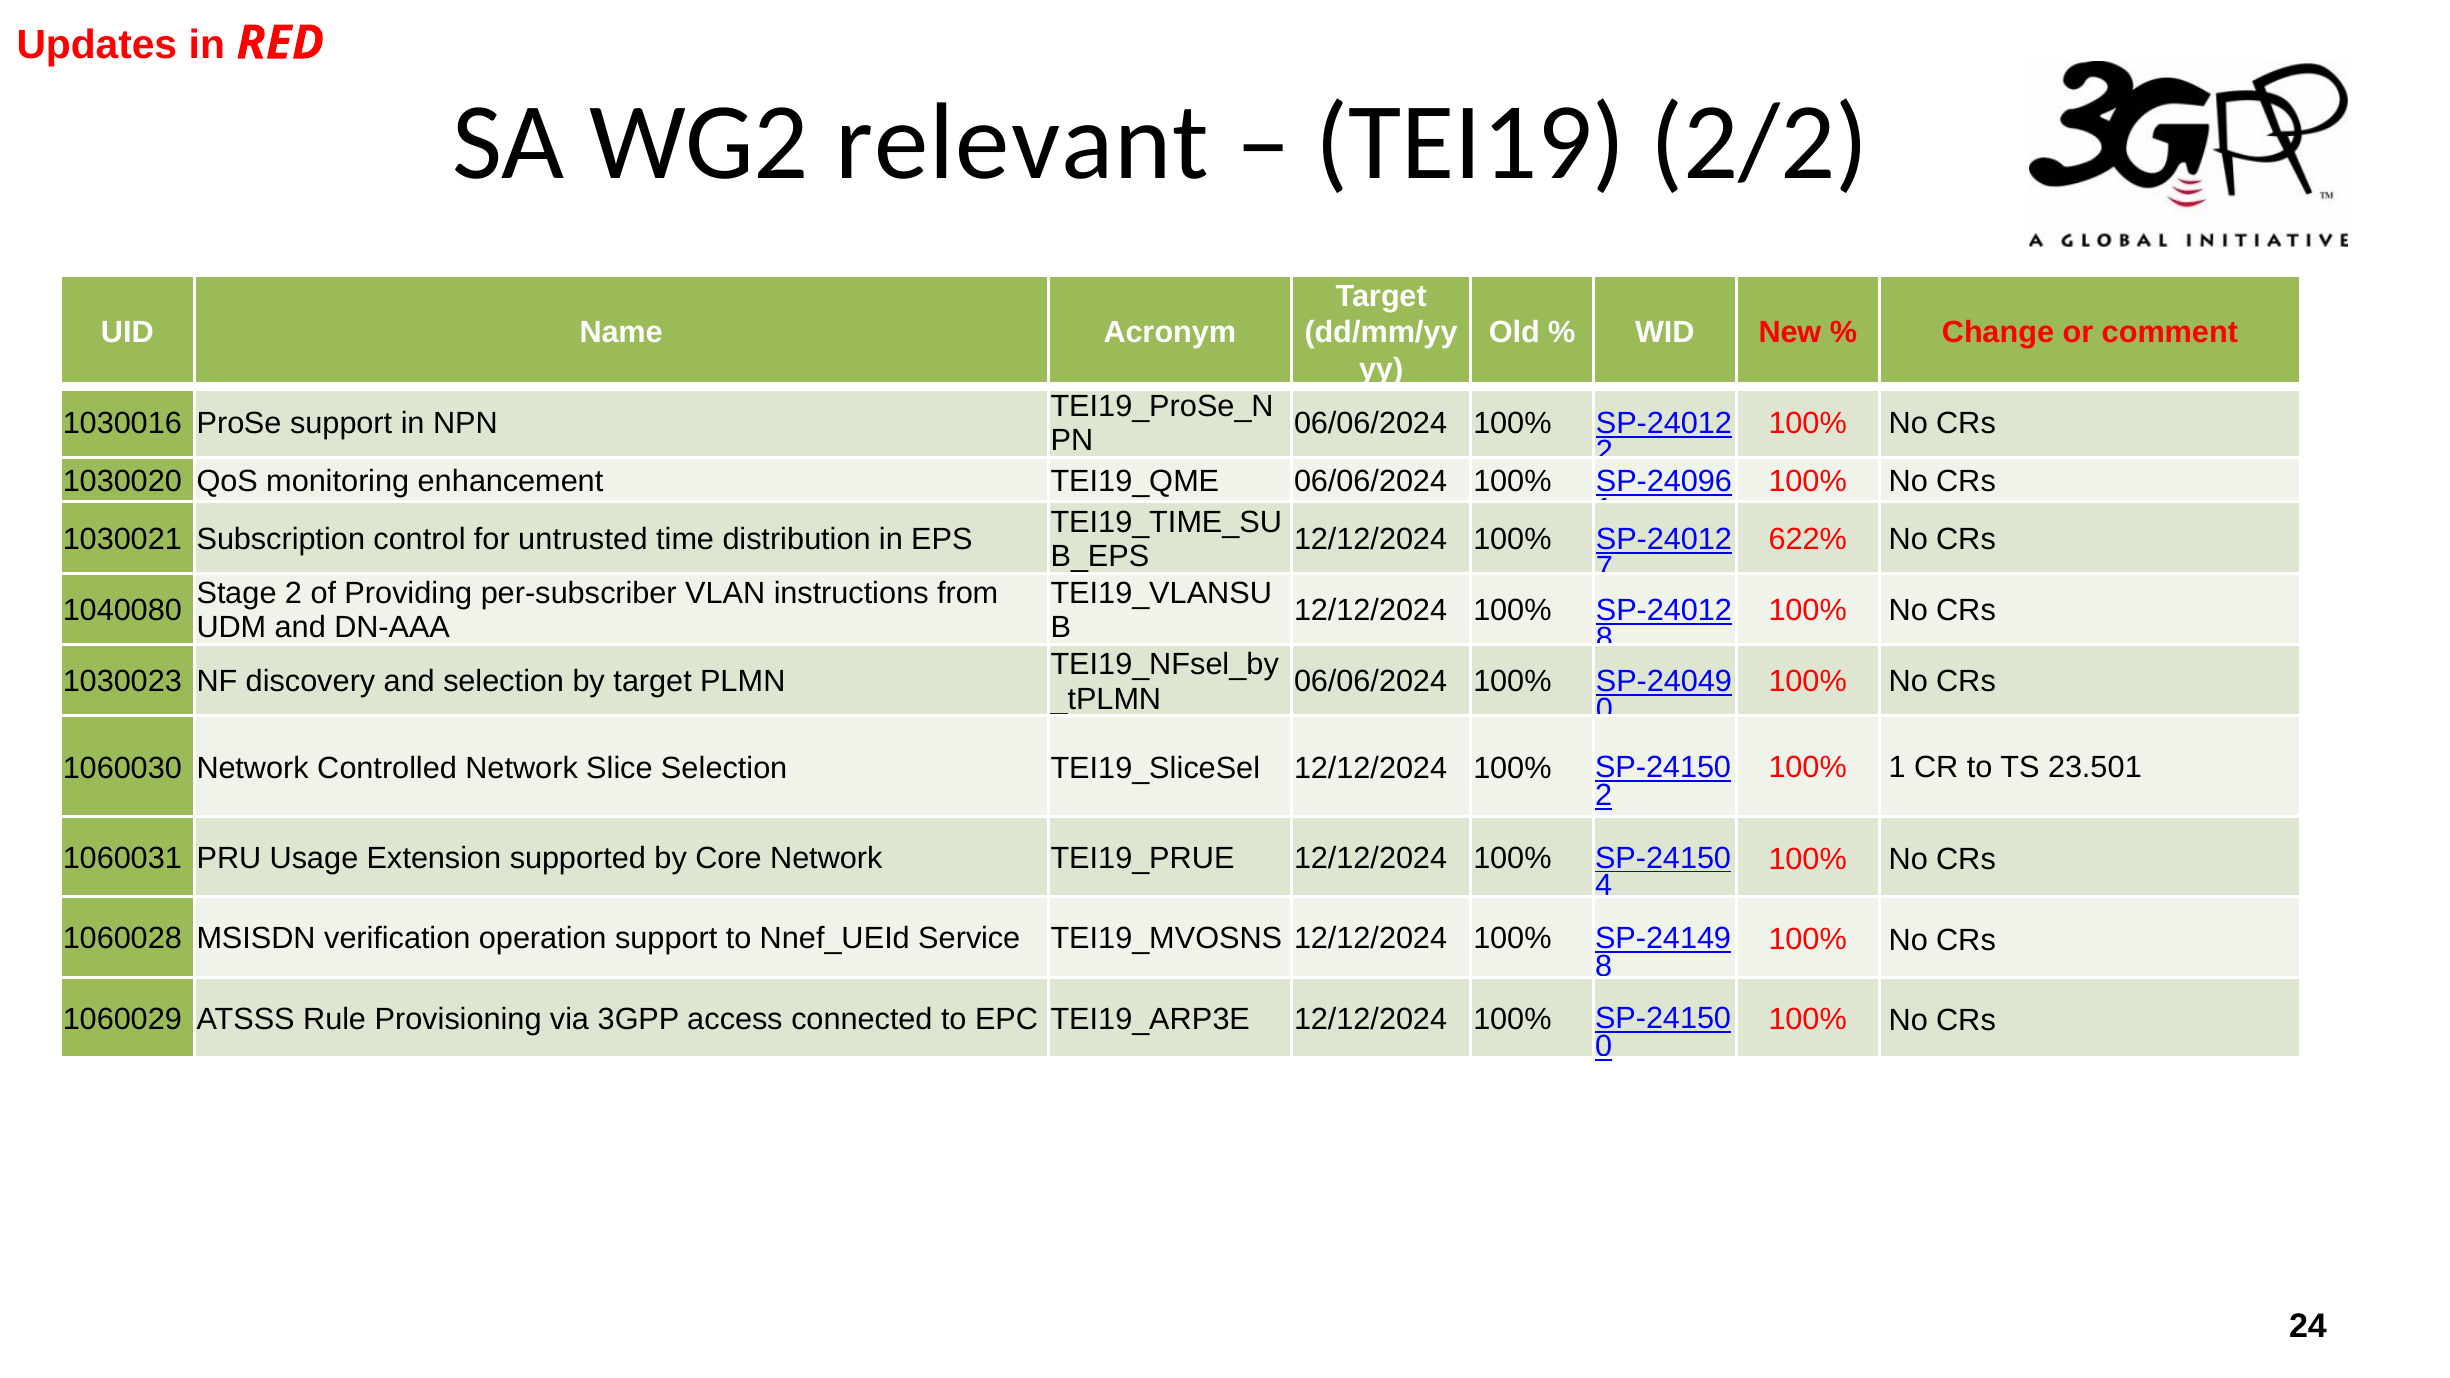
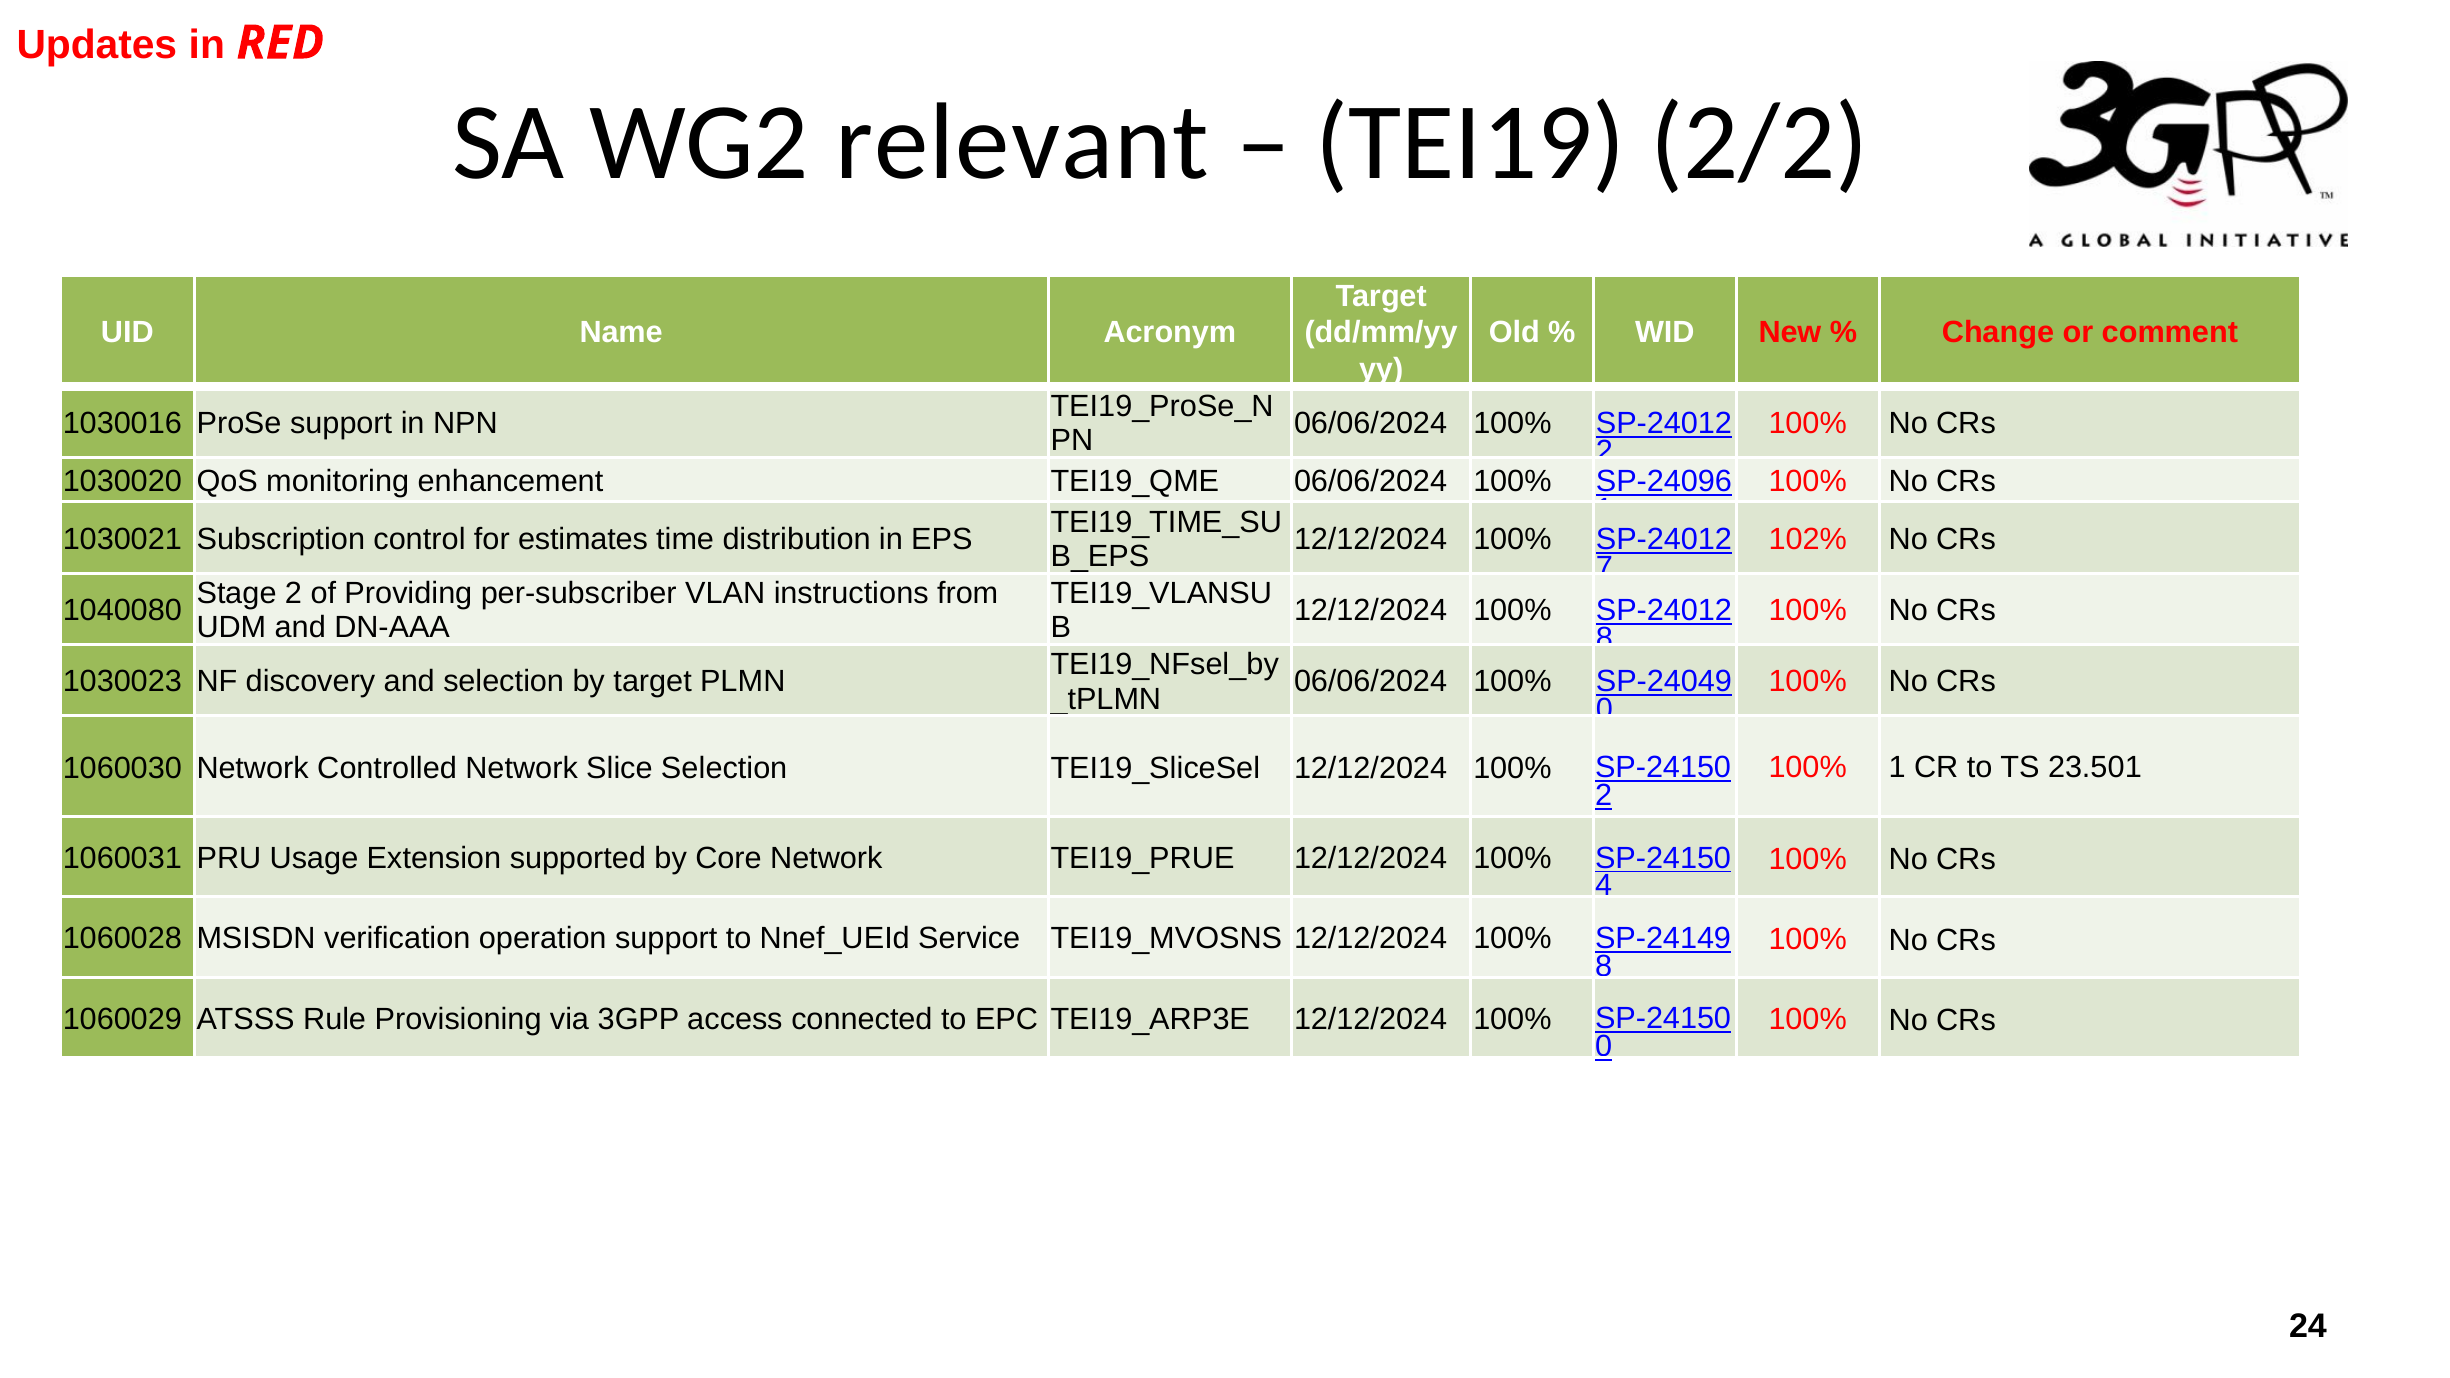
untrusted: untrusted -> estimates
622%: 622% -> 102%
